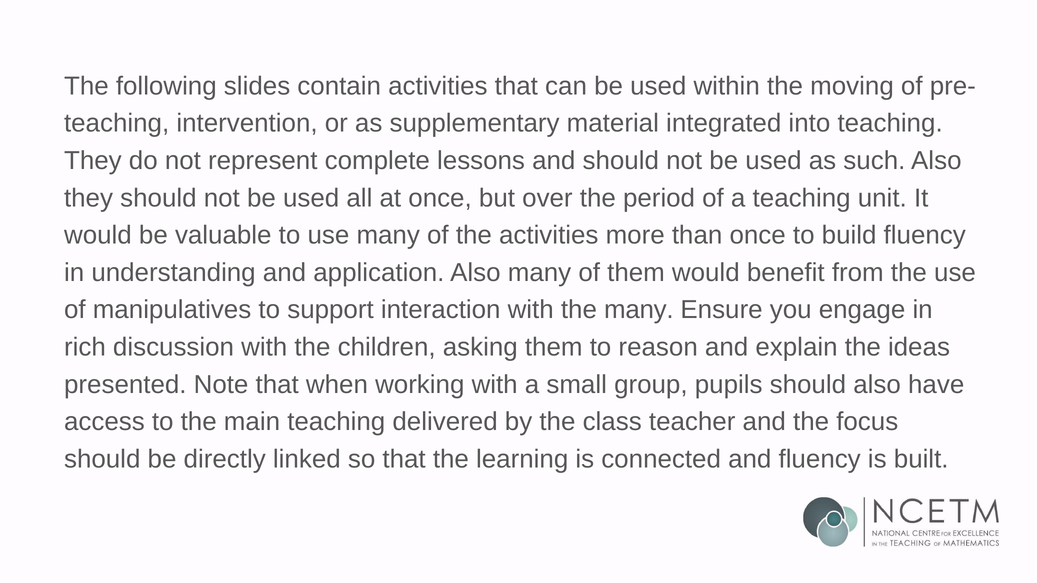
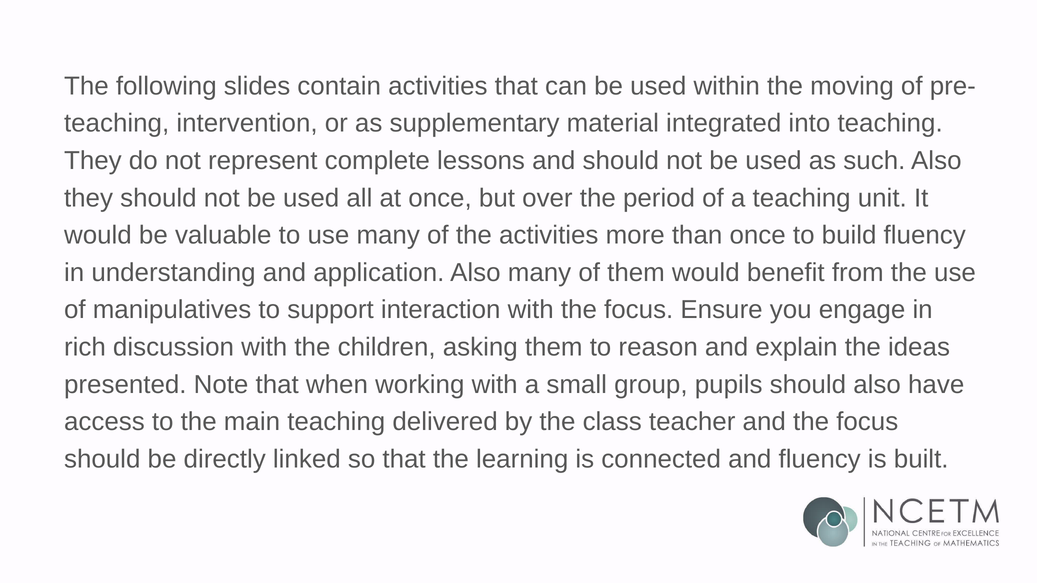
with the many: many -> focus
